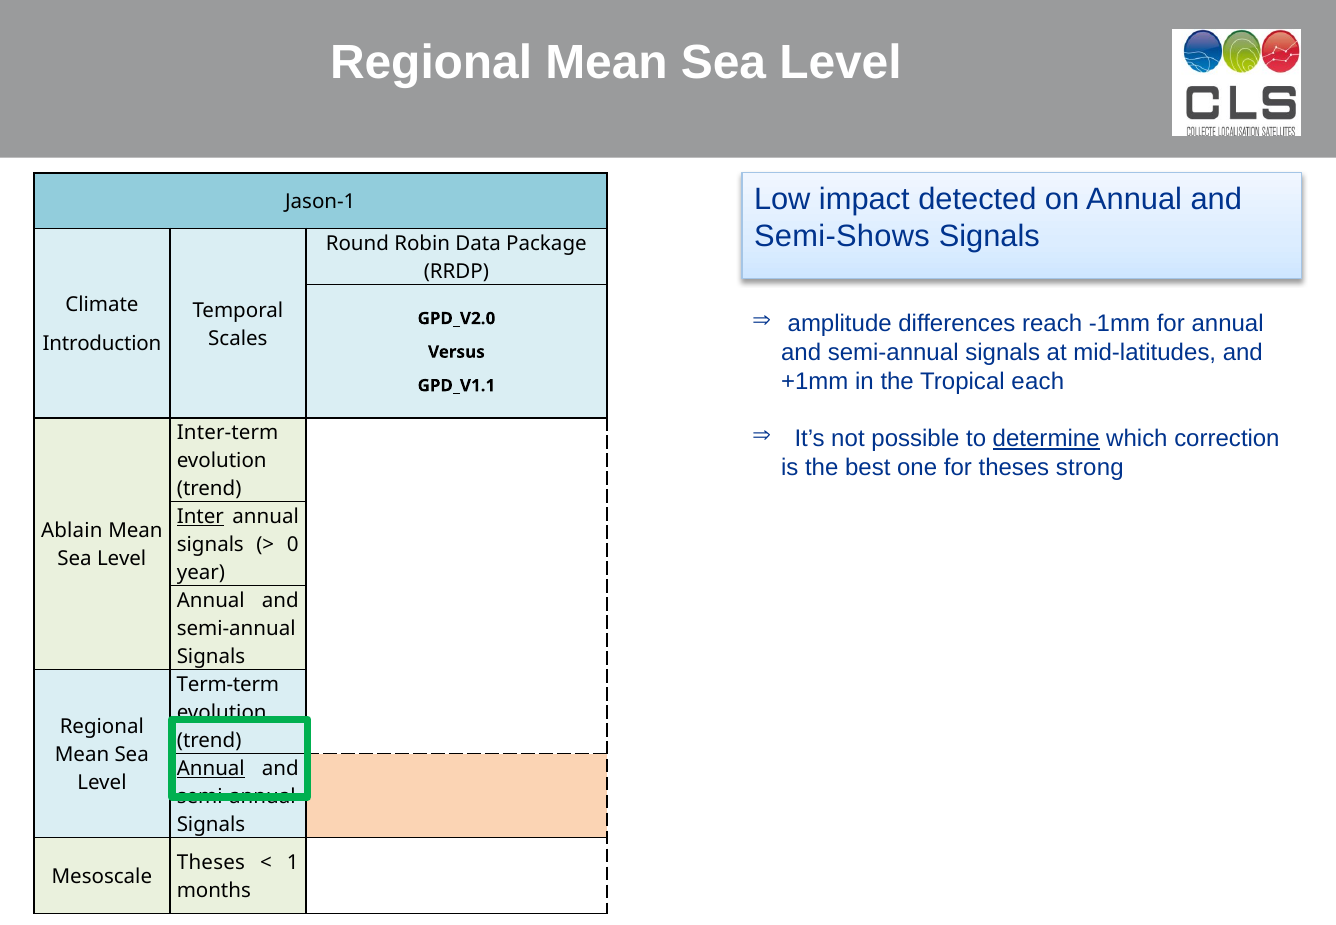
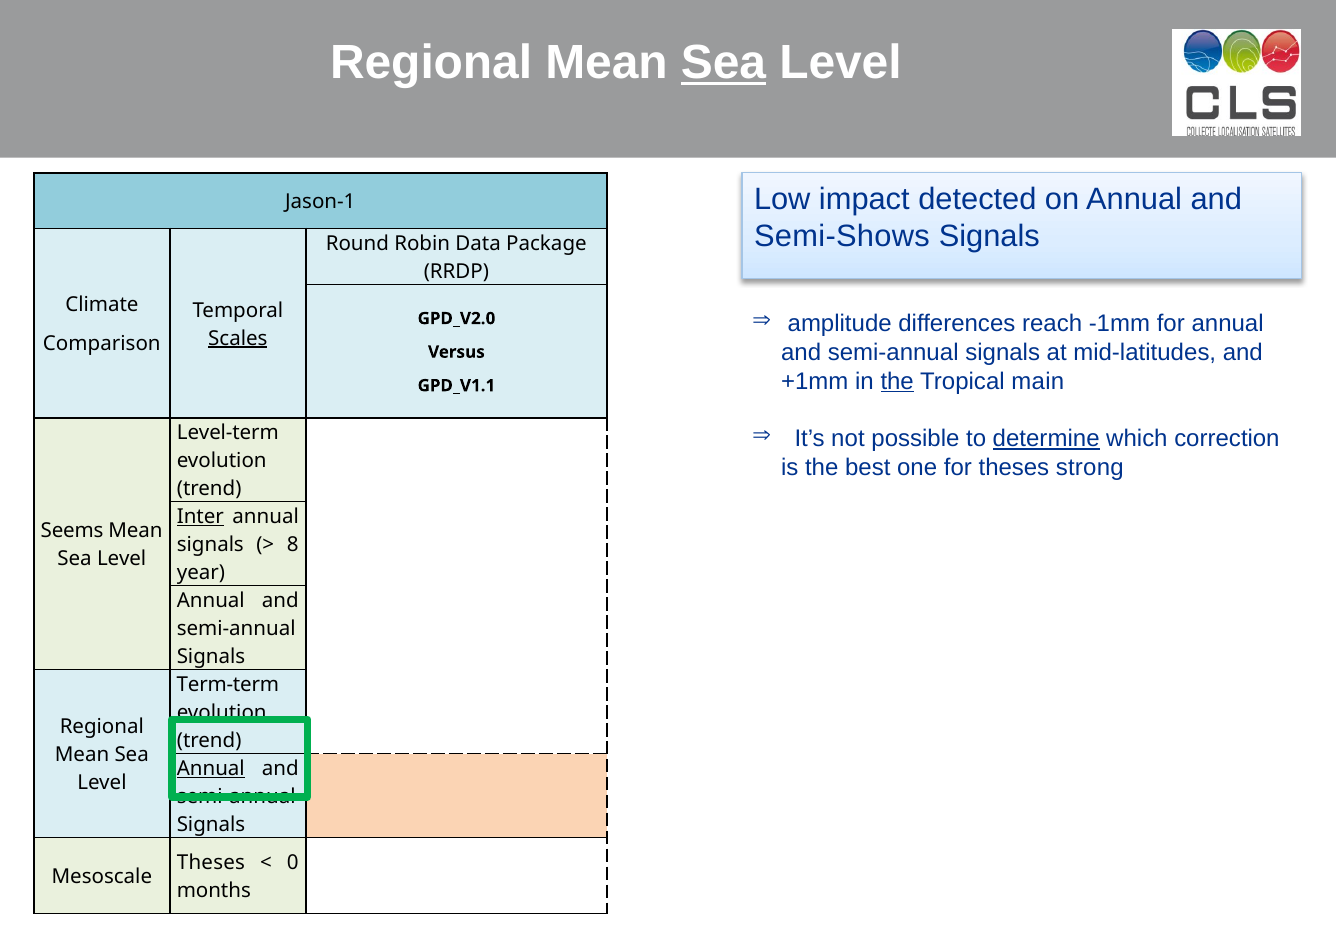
Sea at (723, 63) underline: none -> present
Scales underline: none -> present
Introduction: Introduction -> Comparison
the at (897, 381) underline: none -> present
each: each -> main
Inter-term: Inter-term -> Level-term
Ablain: Ablain -> Seems
0: 0 -> 8
1: 1 -> 0
